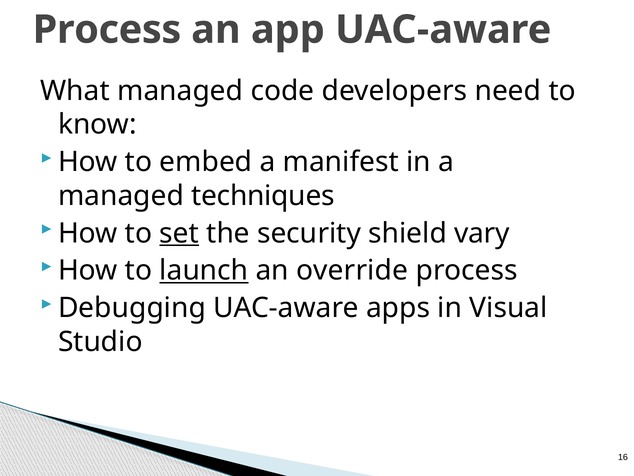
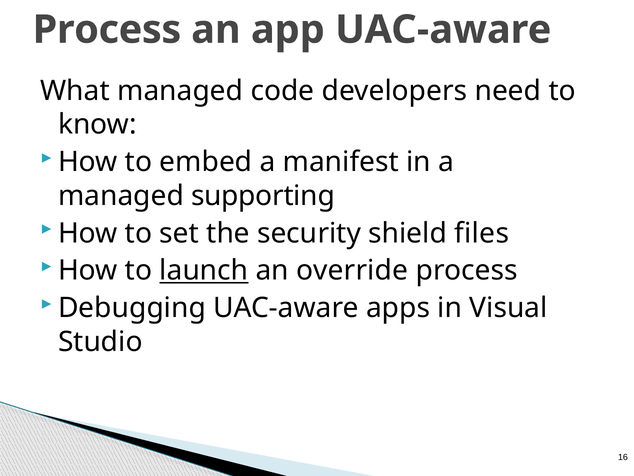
techniques: techniques -> supporting
set underline: present -> none
vary: vary -> files
